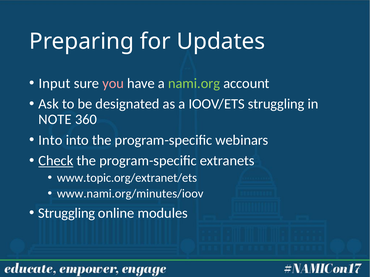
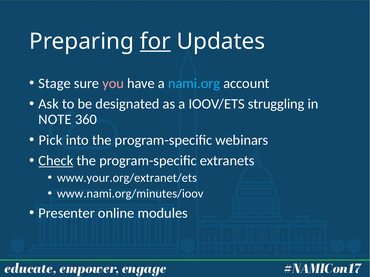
for underline: none -> present
Input: Input -> Stage
nami.org colour: light green -> light blue
Into at (50, 140): Into -> Pick
www.topic.org/extranet/ets: www.topic.org/extranet/ets -> www.your.org/extranet/ets
Struggling at (67, 213): Struggling -> Presenter
